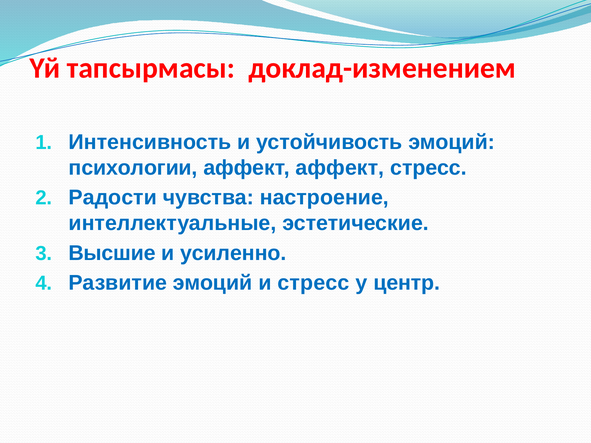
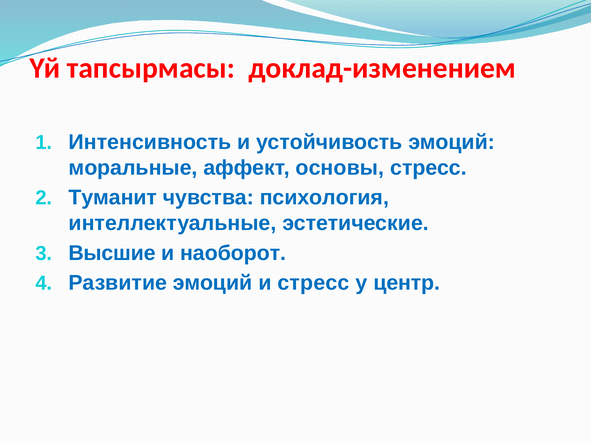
психологии: психологии -> моральные
аффект аффект: аффект -> основы
Радости: Радости -> Туманит
настроение: настроение -> психология
усиленно: усиленно -> наоборот
